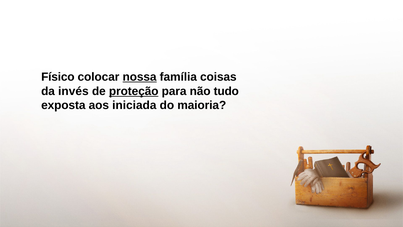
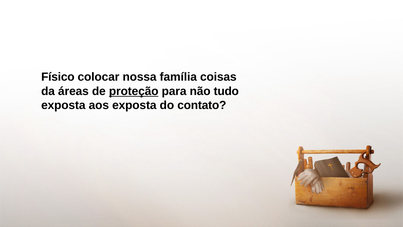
nossa underline: present -> none
invés: invés -> áreas
aos iniciada: iniciada -> exposta
maioria: maioria -> contato
